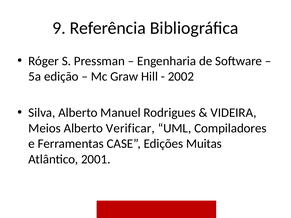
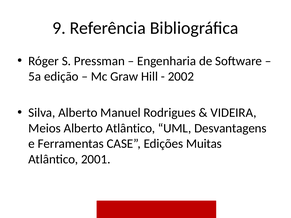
Alberto Verificar: Verificar -> Atlântico
Compiladores: Compiladores -> Desvantagens
